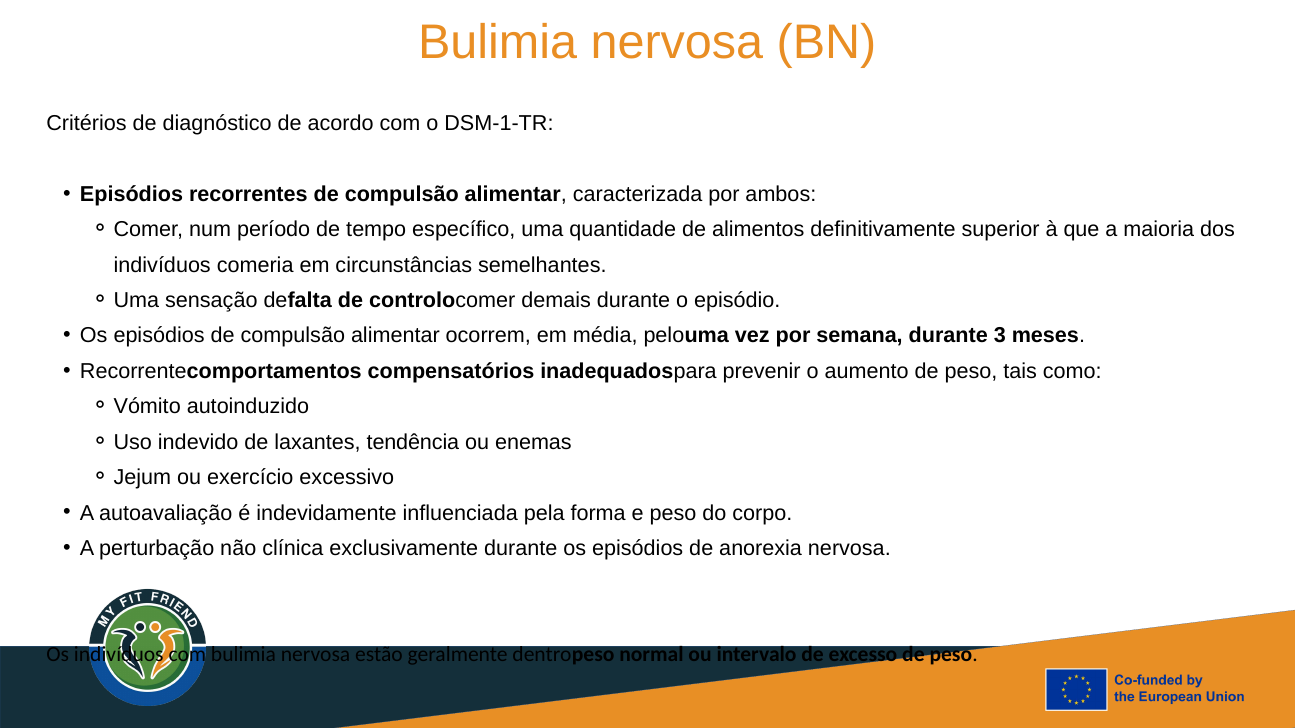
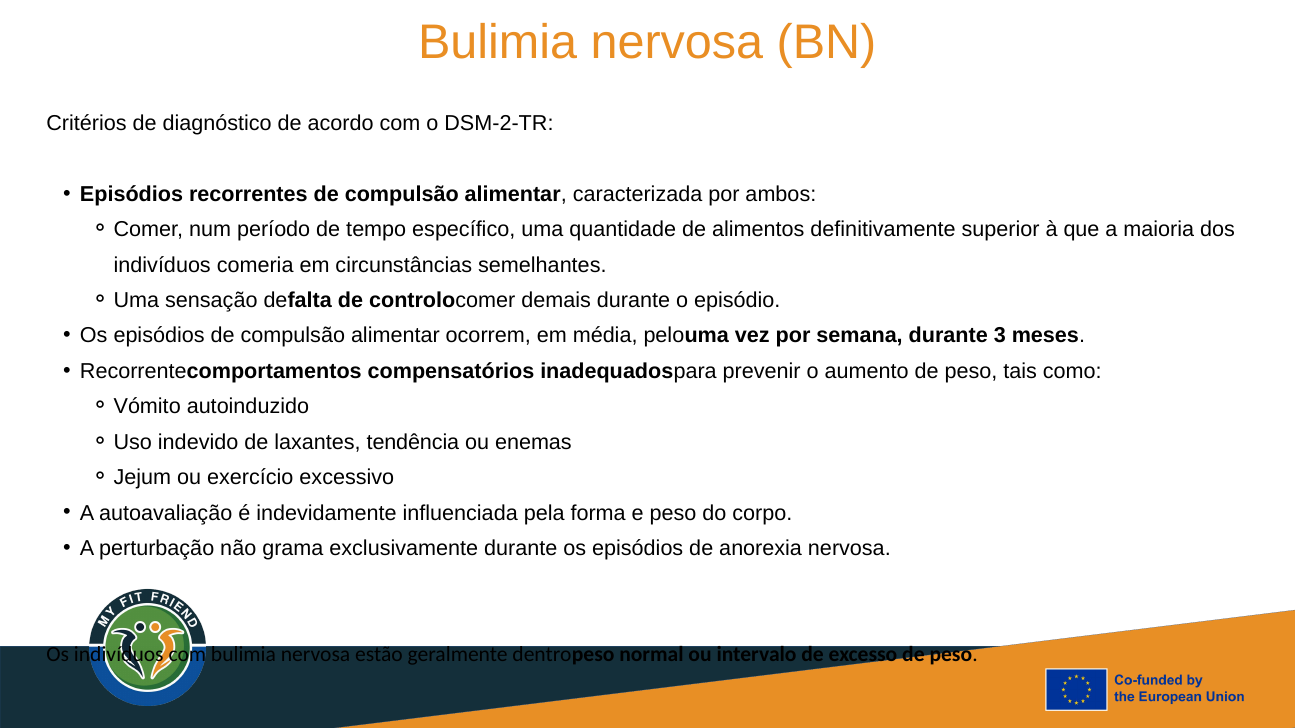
DSM-1-TR: DSM-1-TR -> DSM-2-TR
clínica: clínica -> grama
